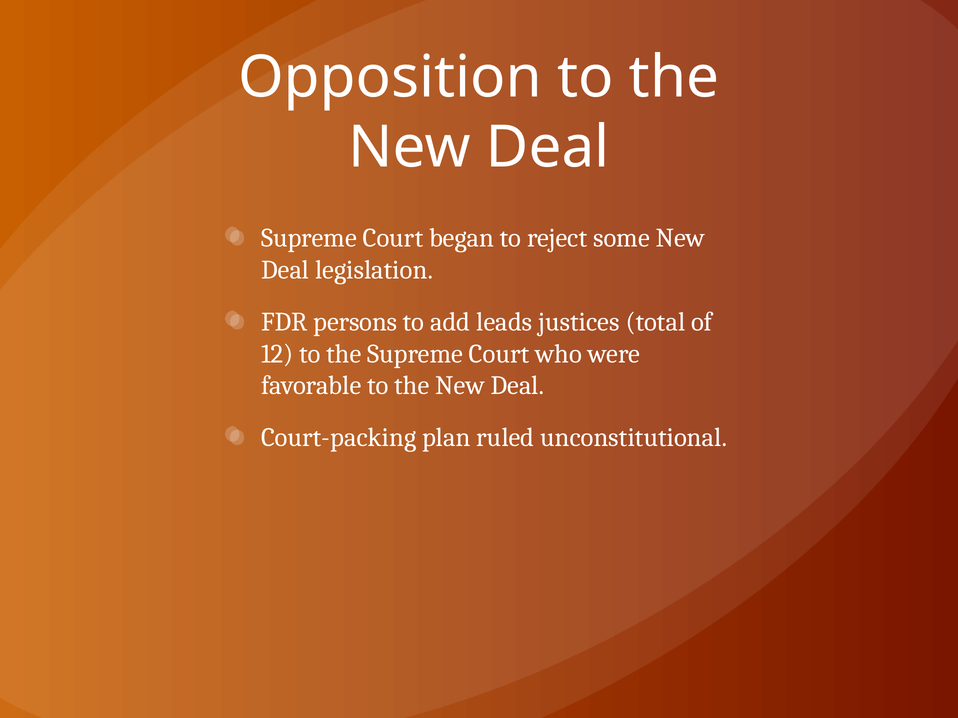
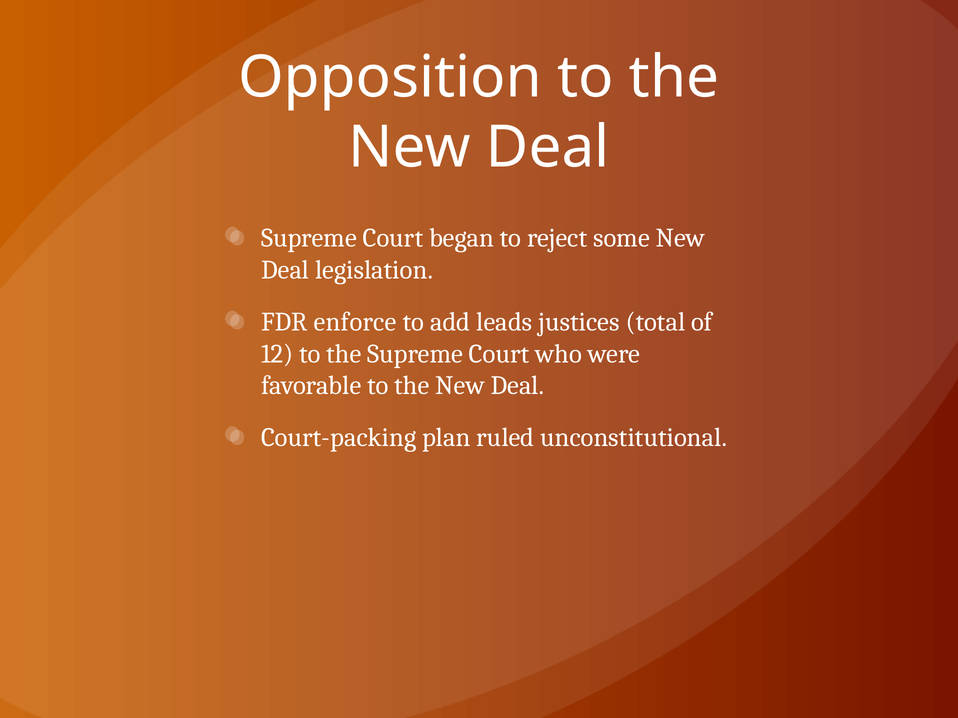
persons: persons -> enforce
